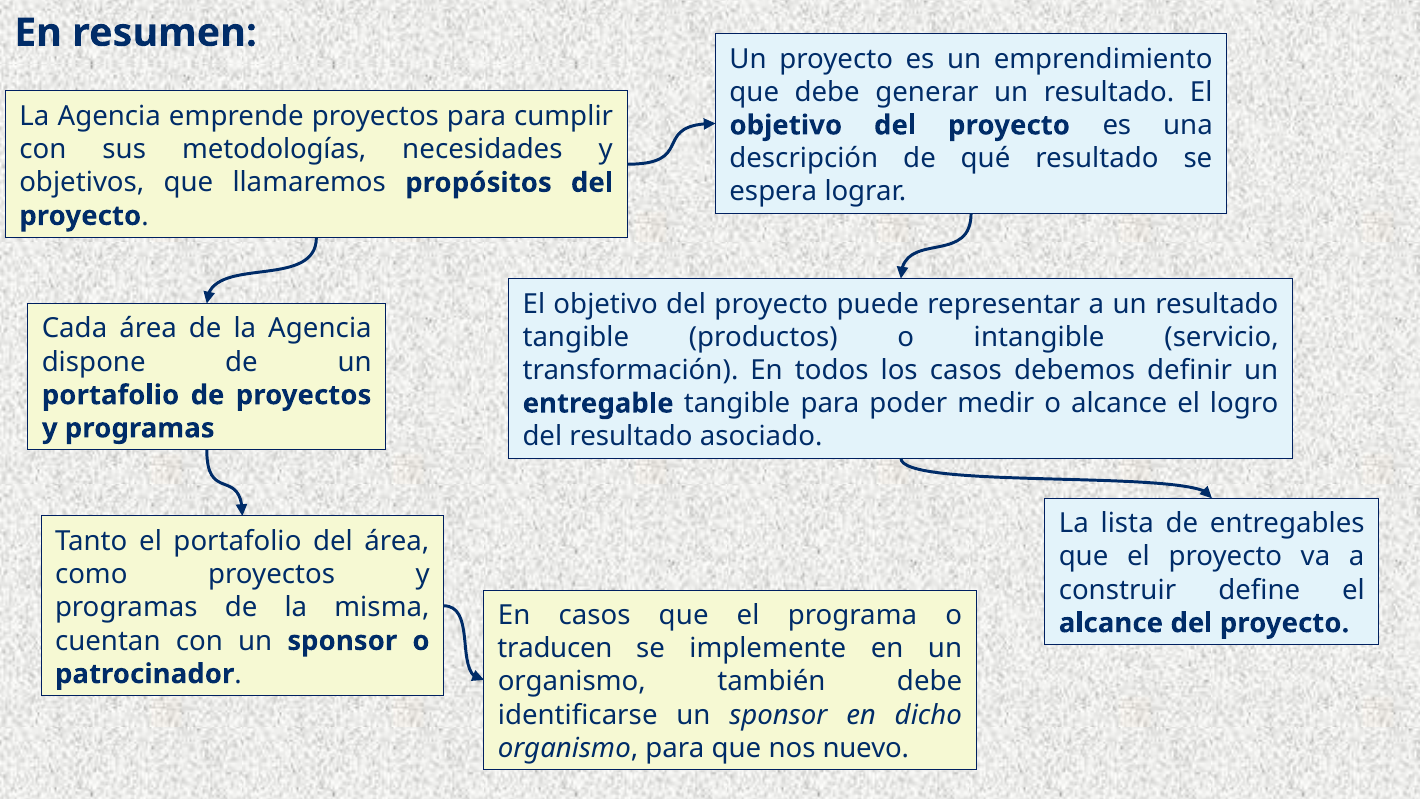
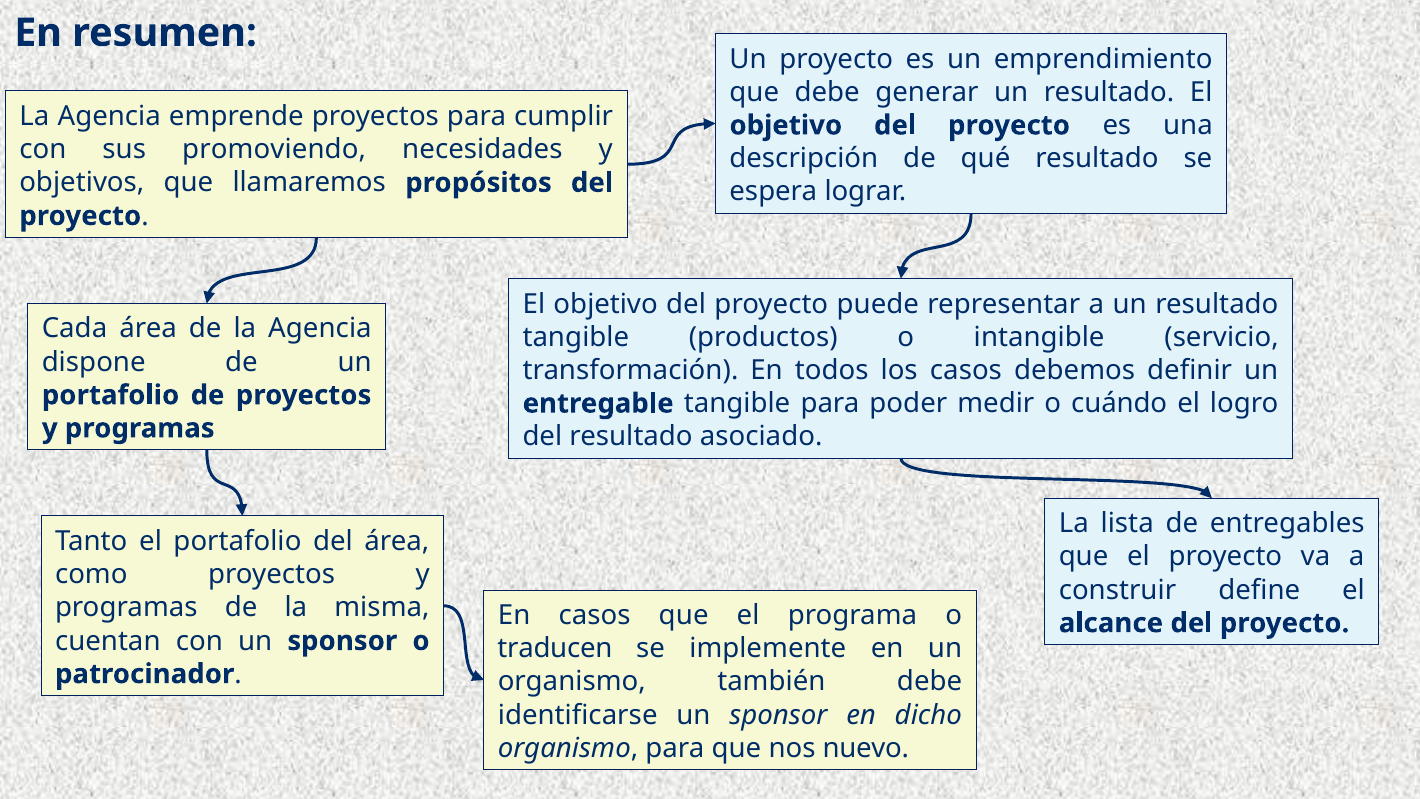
metodologías: metodologías -> promoviendo
o alcance: alcance -> cuándo
